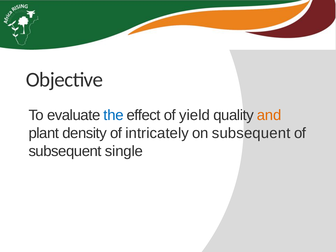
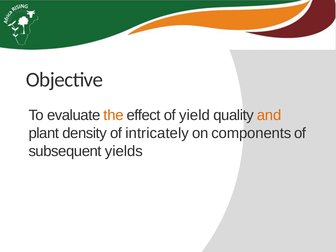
the colour: blue -> orange
on subsequent: subsequent -> components
single: single -> yields
